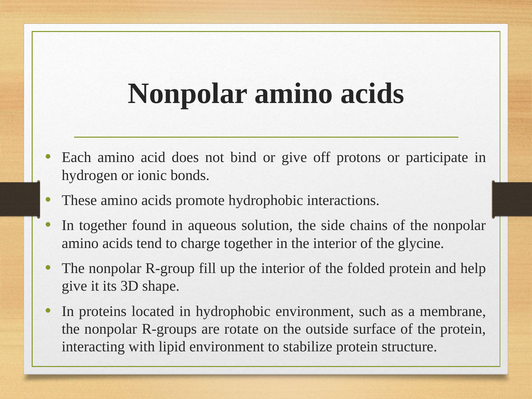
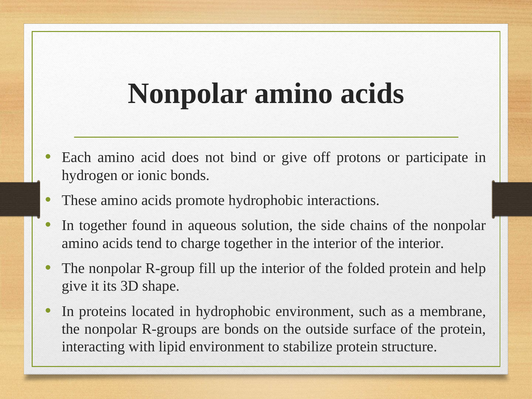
of the glycine: glycine -> interior
are rotate: rotate -> bonds
